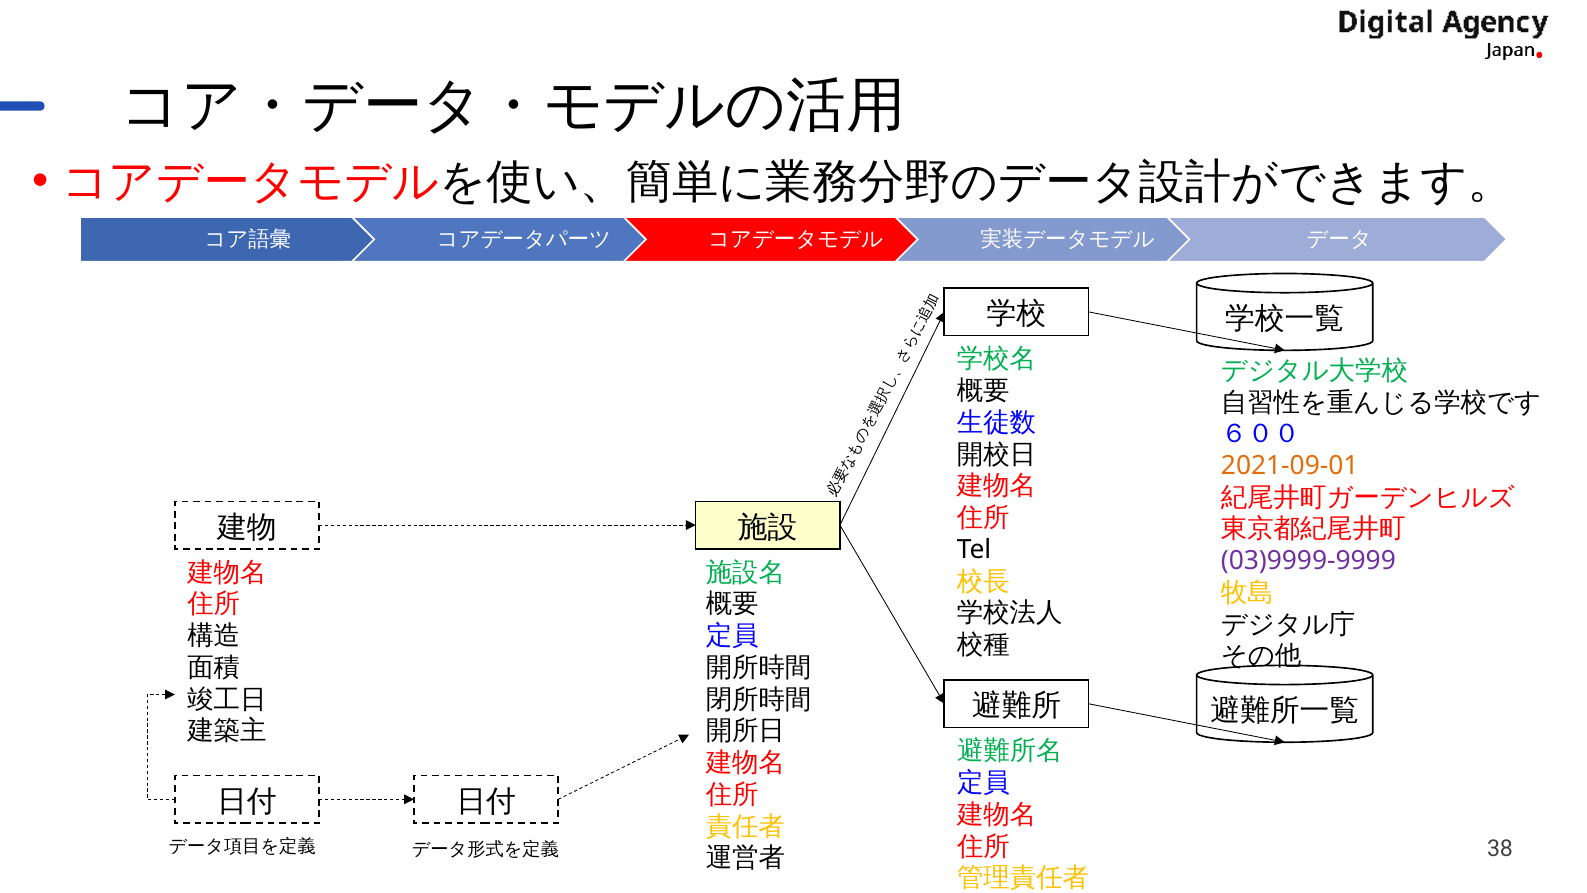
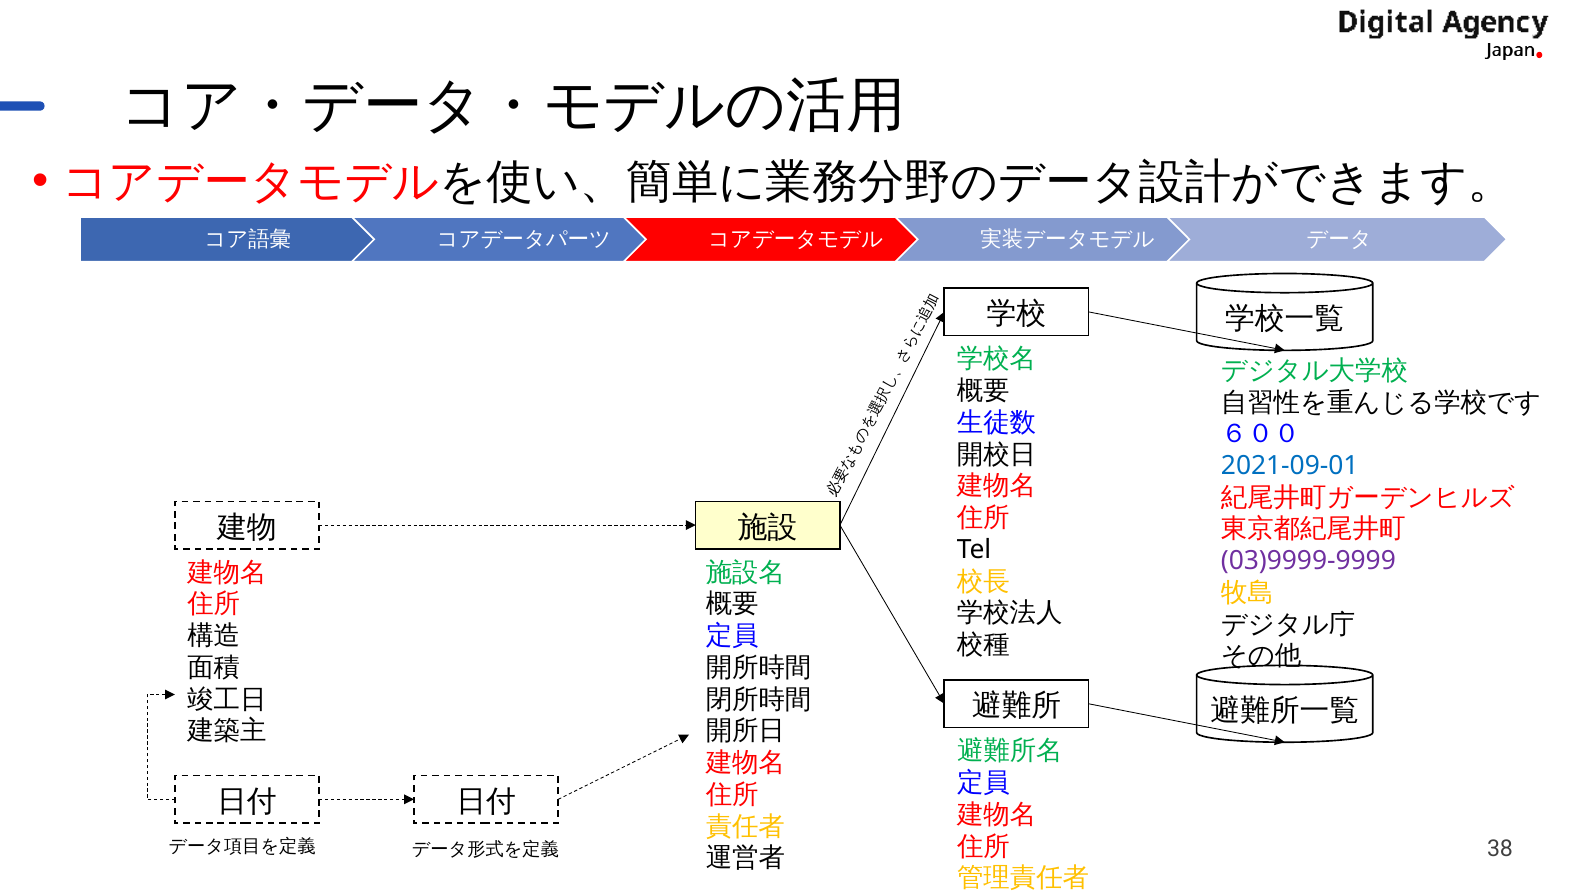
2021-09-01 colour: orange -> blue
